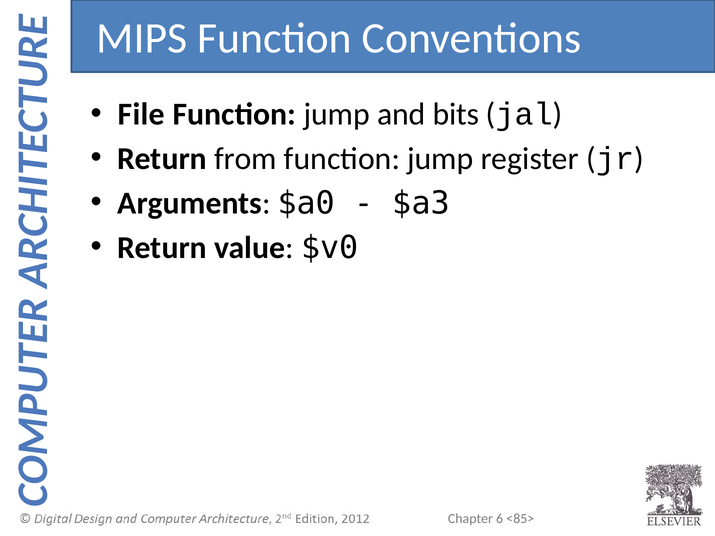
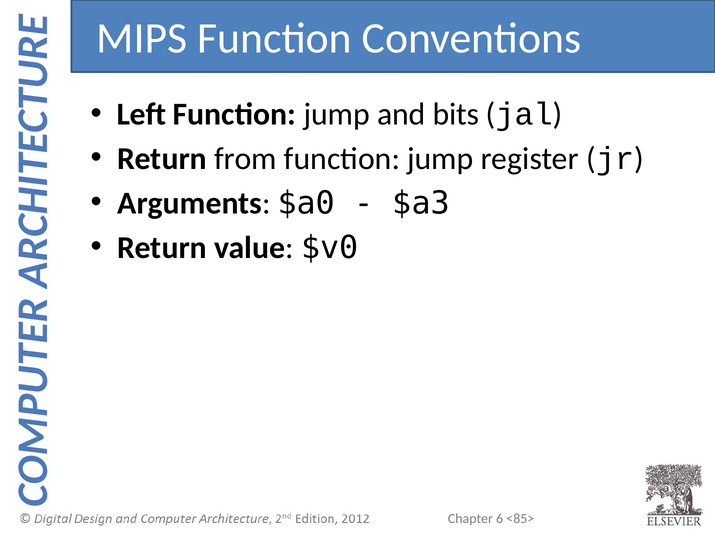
File: File -> Left
